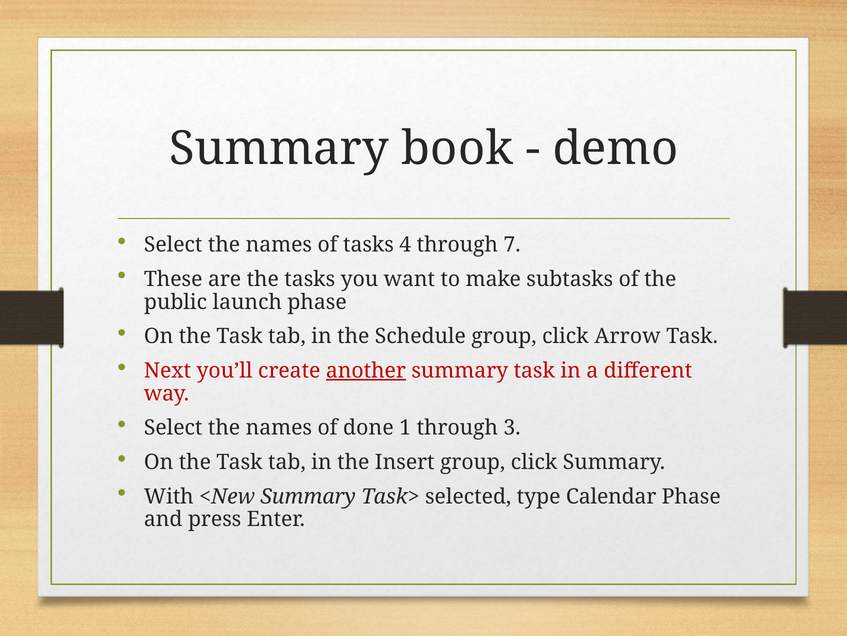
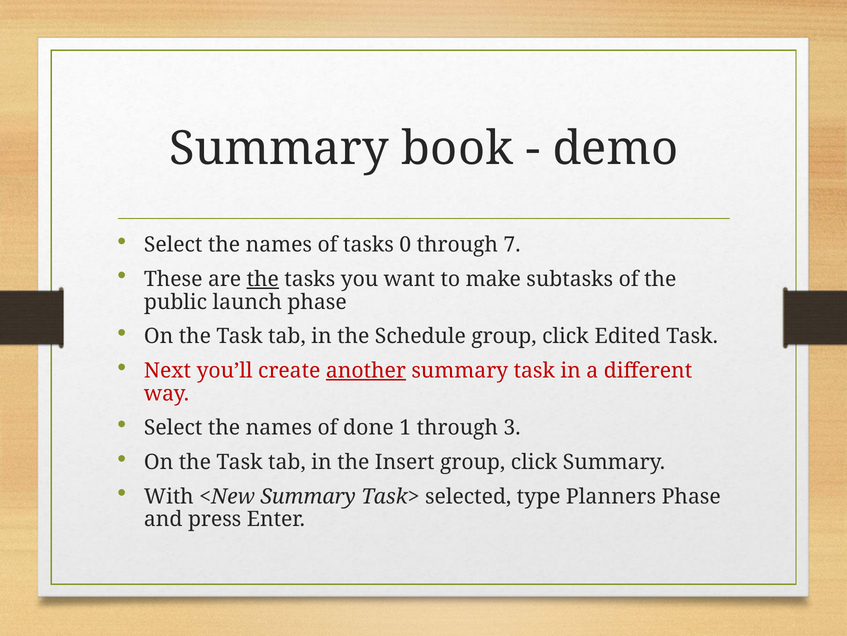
4: 4 -> 0
the at (263, 279) underline: none -> present
Arrow: Arrow -> Edited
Calendar: Calendar -> Planners
